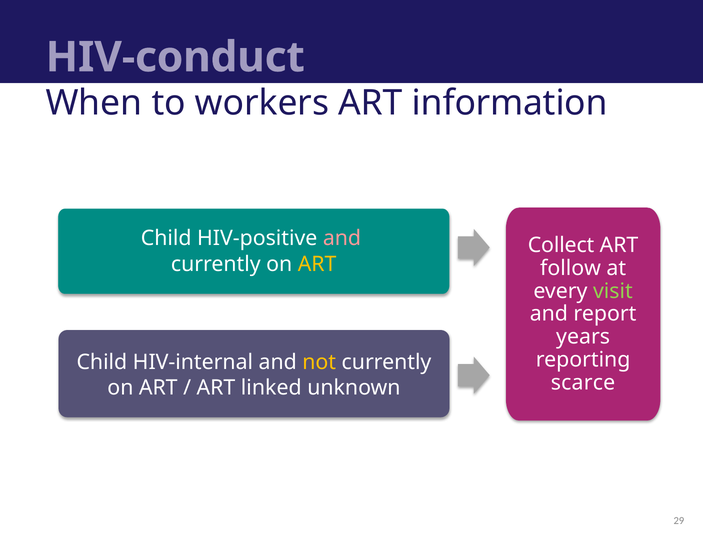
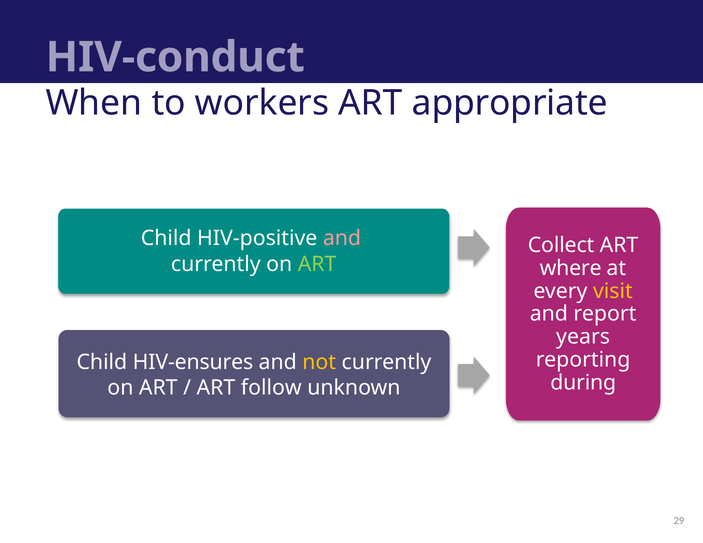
information: information -> appropriate
ART at (317, 264) colour: yellow -> light green
follow: follow -> where
visit colour: light green -> yellow
HIV-internal: HIV-internal -> HIV-ensures
scarce: scarce -> during
linked: linked -> follow
